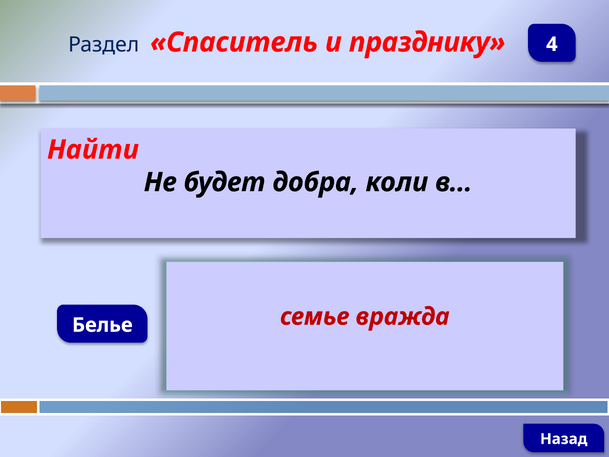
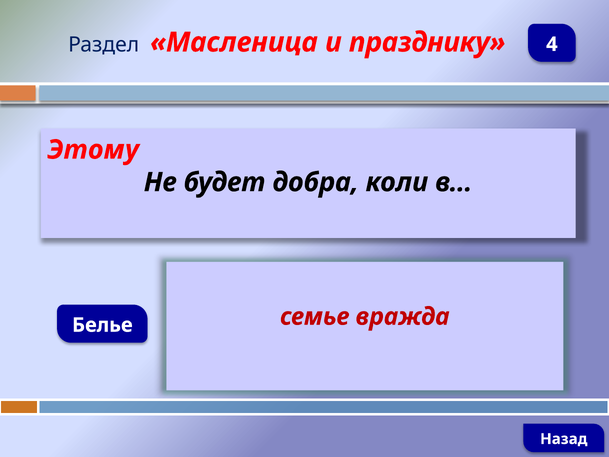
Спаситель: Спаситель -> Масленица
Найти: Найти -> Этому
